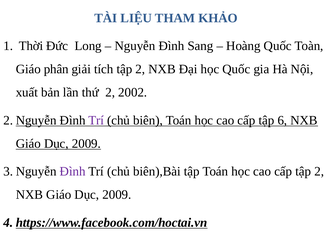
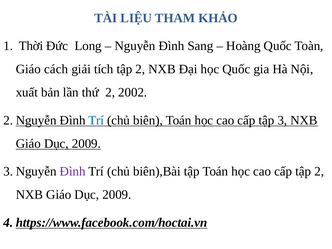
phân: phân -> cách
Trí at (96, 120) colour: purple -> blue
6: 6 -> 3
